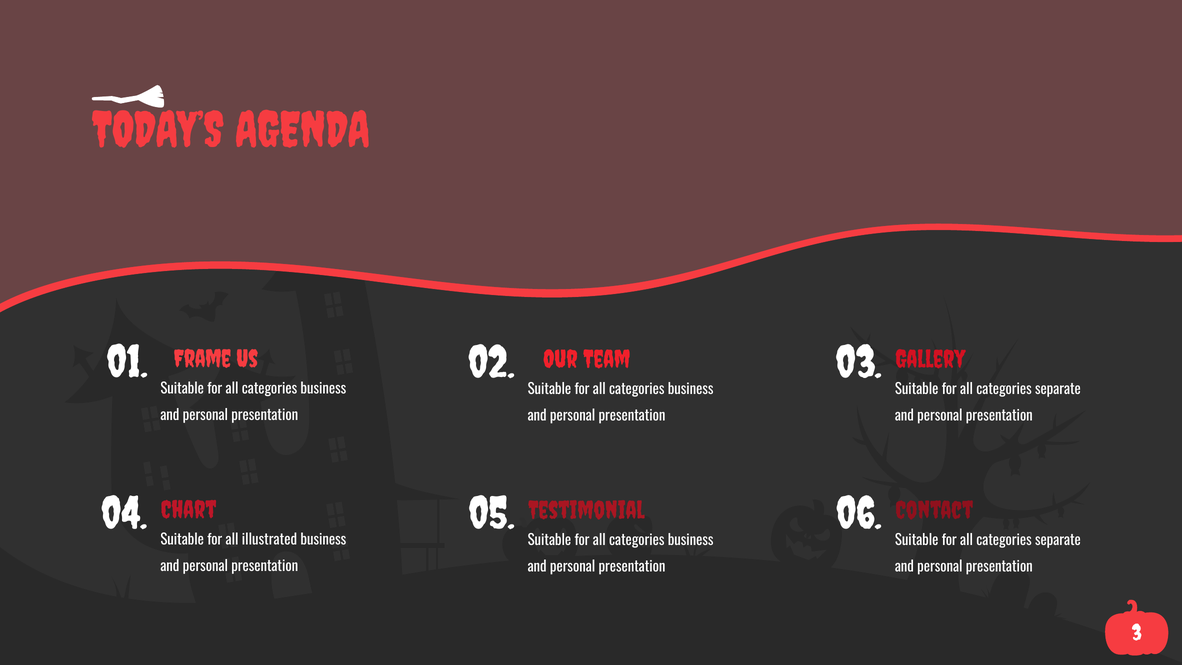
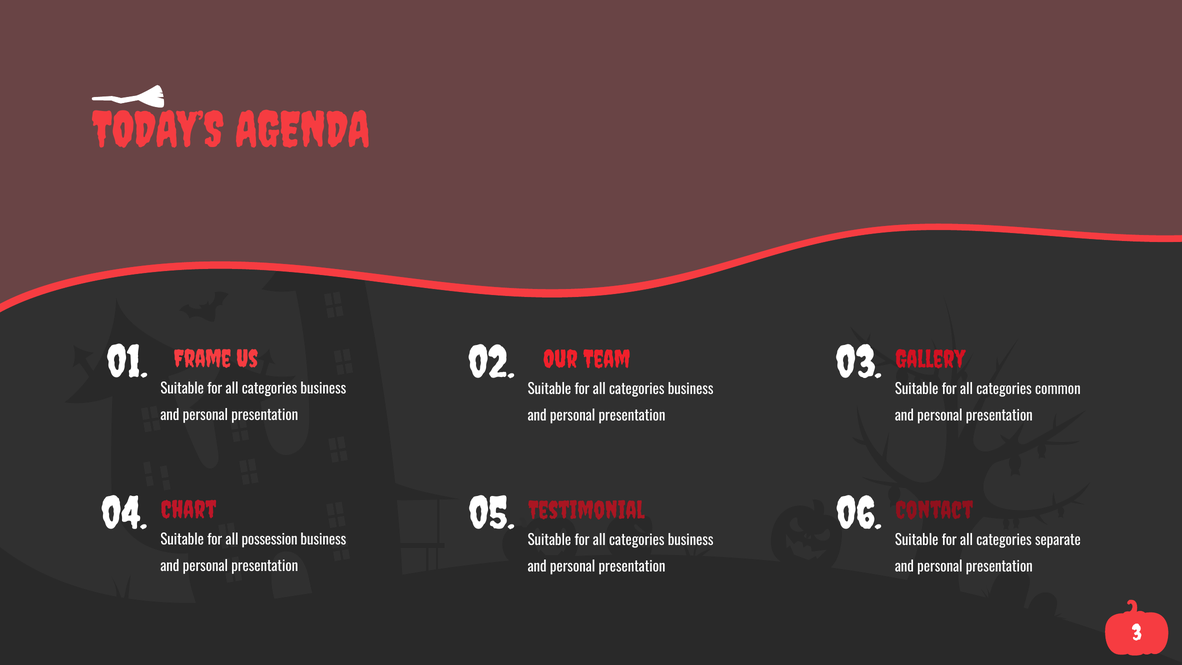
separate at (1058, 389): separate -> common
illustrated: illustrated -> possession
